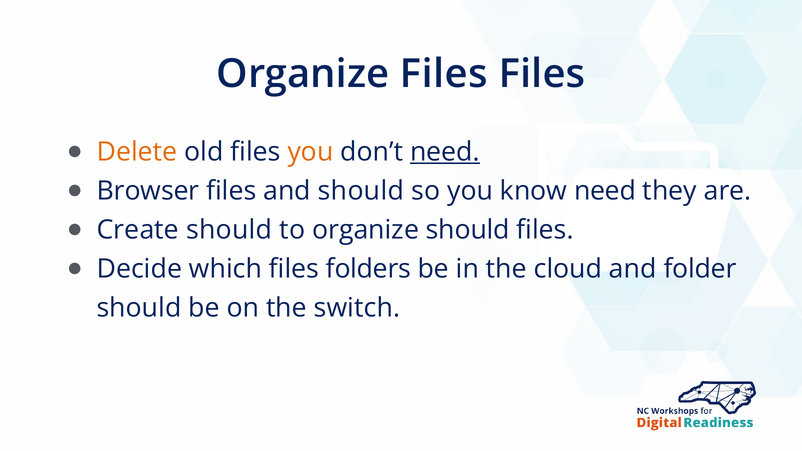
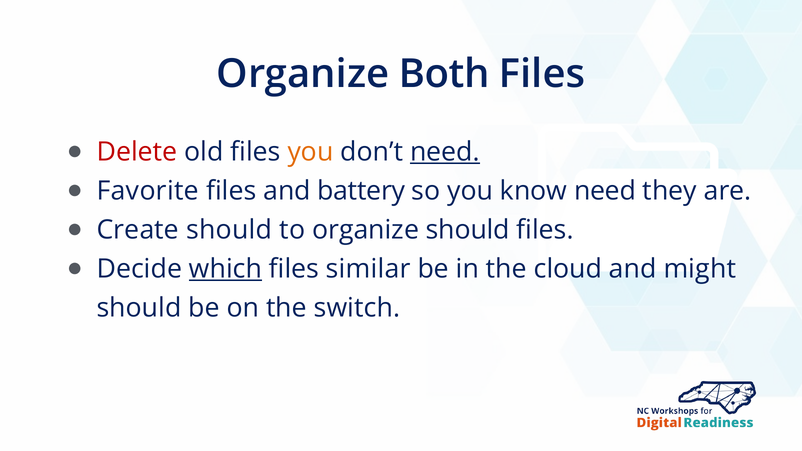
Organize Files: Files -> Both
Delete colour: orange -> red
Browser: Browser -> Favorite
and should: should -> battery
which underline: none -> present
folders: folders -> similar
folder: folder -> might
